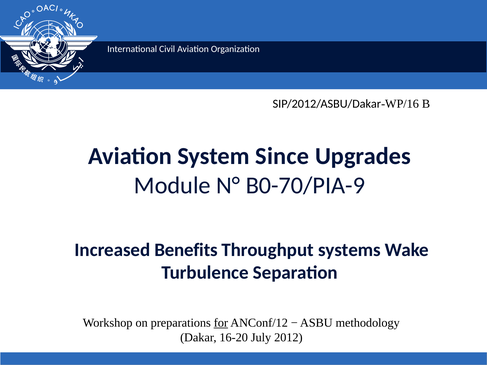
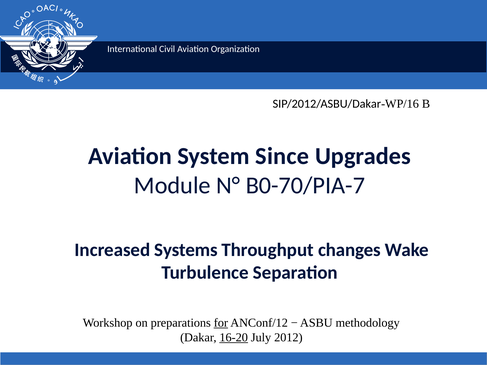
B0-70/PIA-9: B0-70/PIA-9 -> B0-70/PIA-7
Benefits: Benefits -> Systems
systems: systems -> changes
16-20 underline: none -> present
